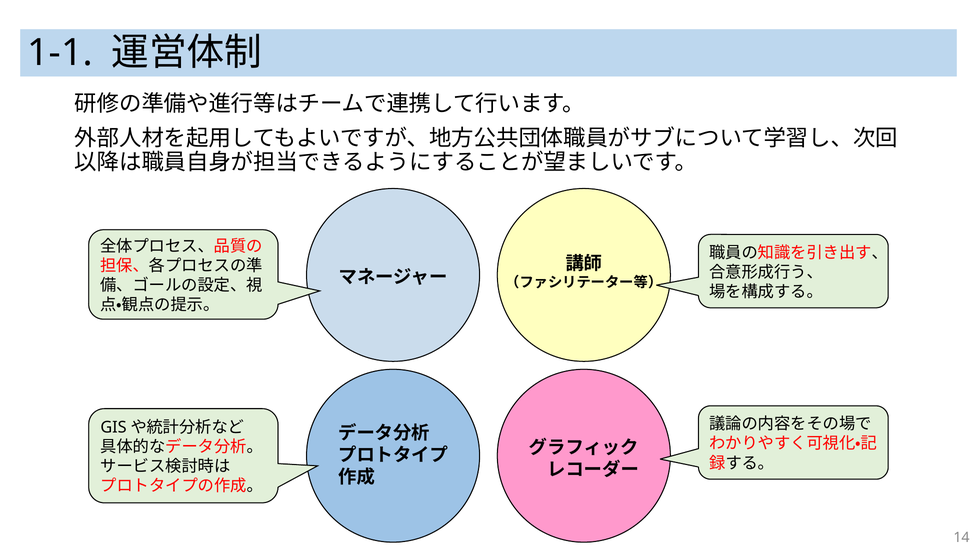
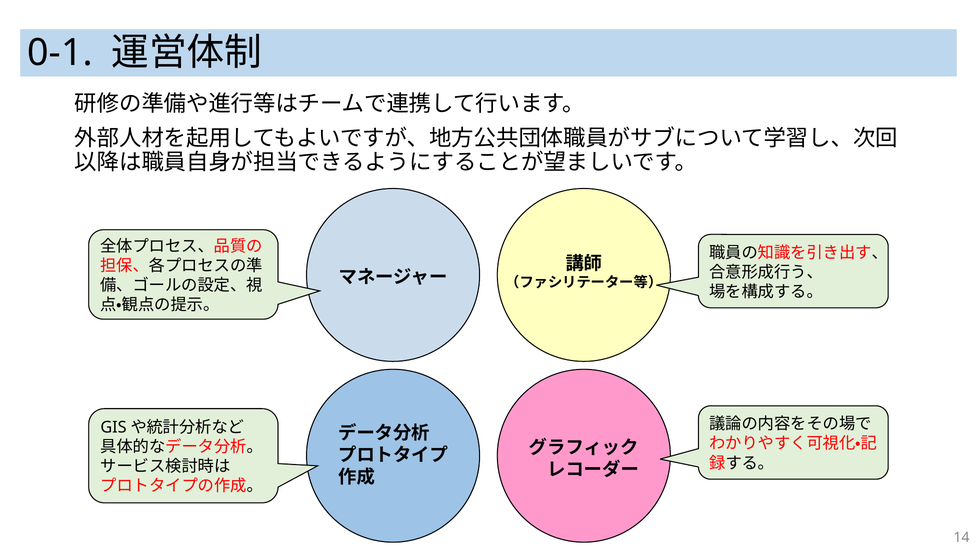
1-1: 1-1 -> 0-1
